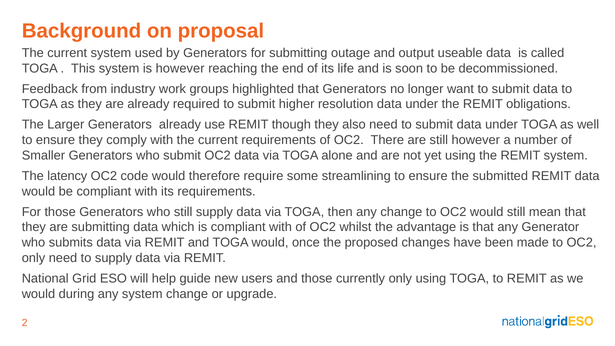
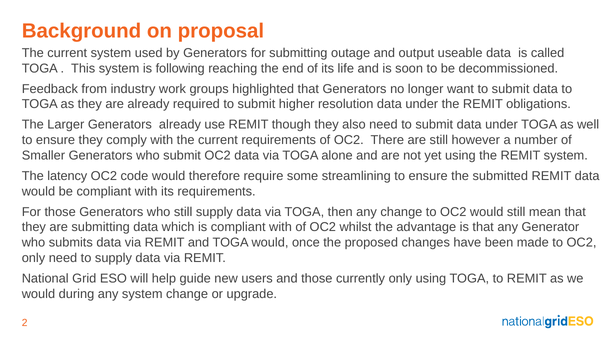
is however: however -> following
